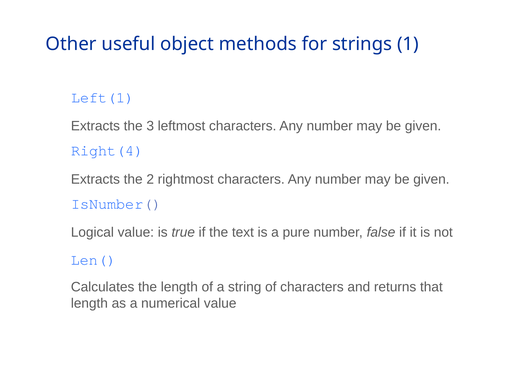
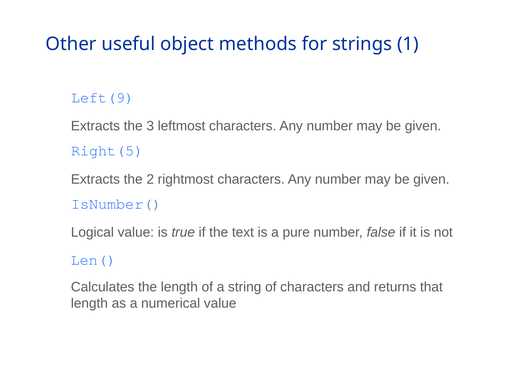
Left(1: Left(1 -> Left(9
Right(4: Right(4 -> Right(5
